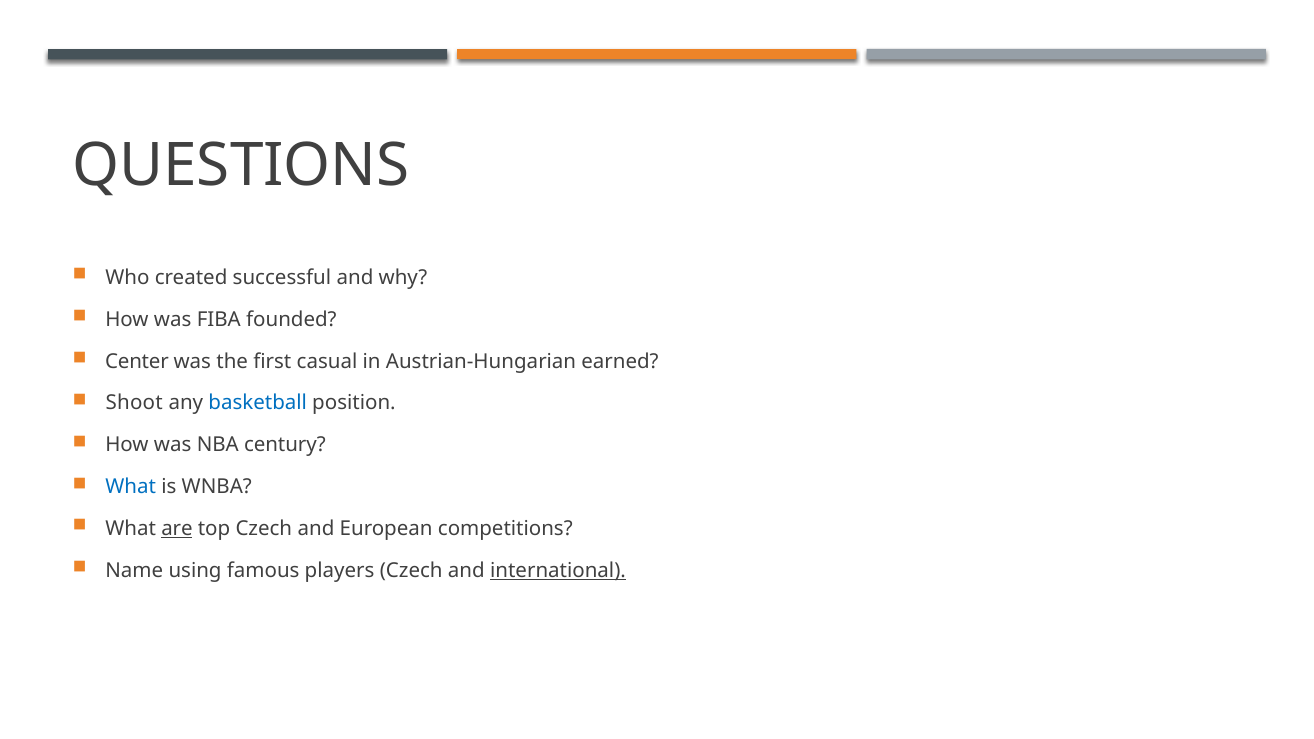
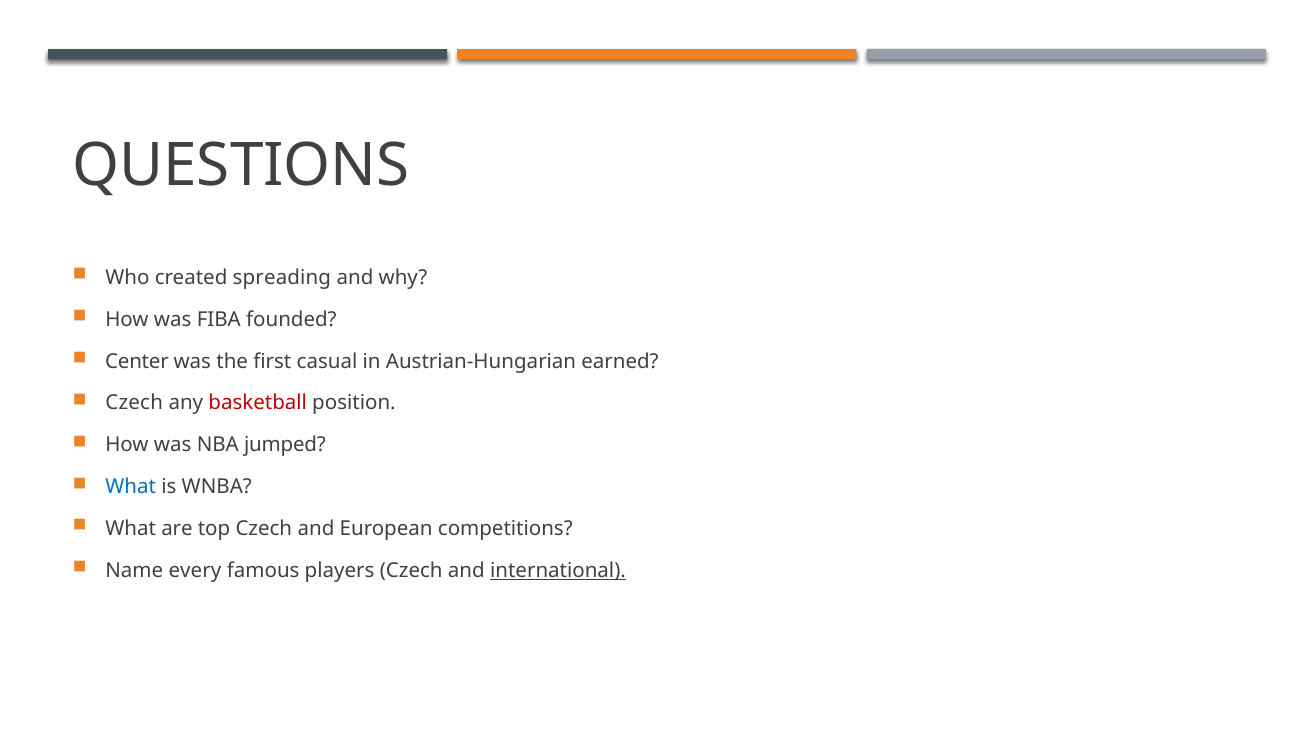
successful: successful -> spreading
Shoot at (134, 403): Shoot -> Czech
basketball colour: blue -> red
century: century -> jumped
are underline: present -> none
using: using -> every
